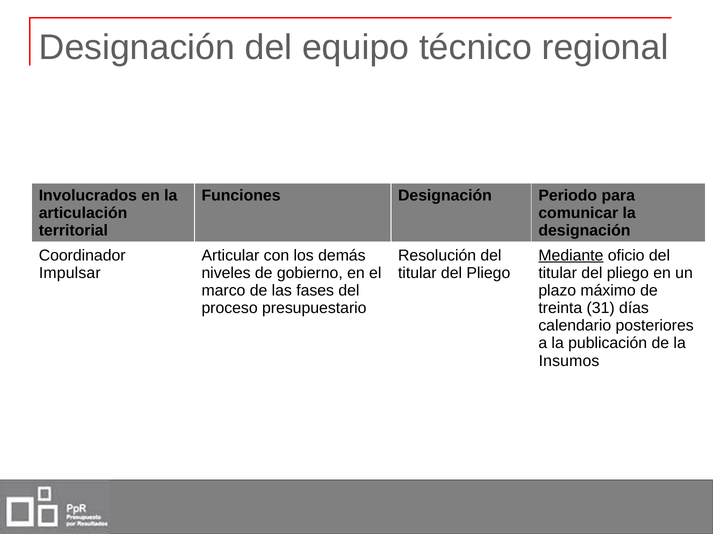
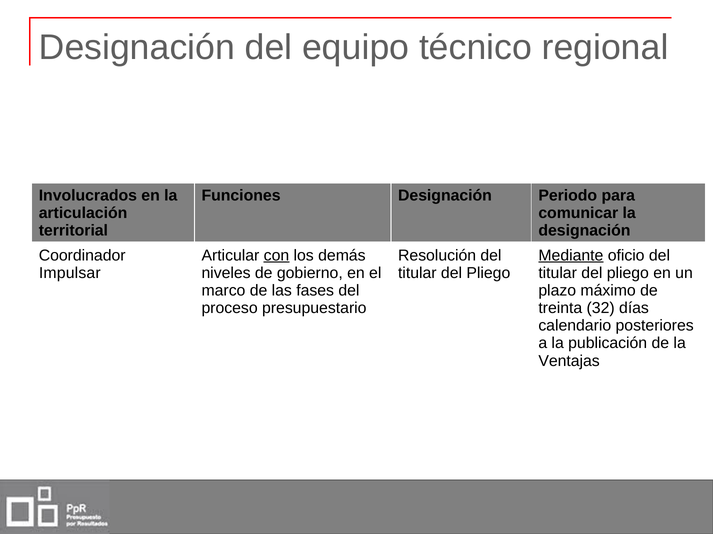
con underline: none -> present
31: 31 -> 32
Insumos: Insumos -> Ventajas
